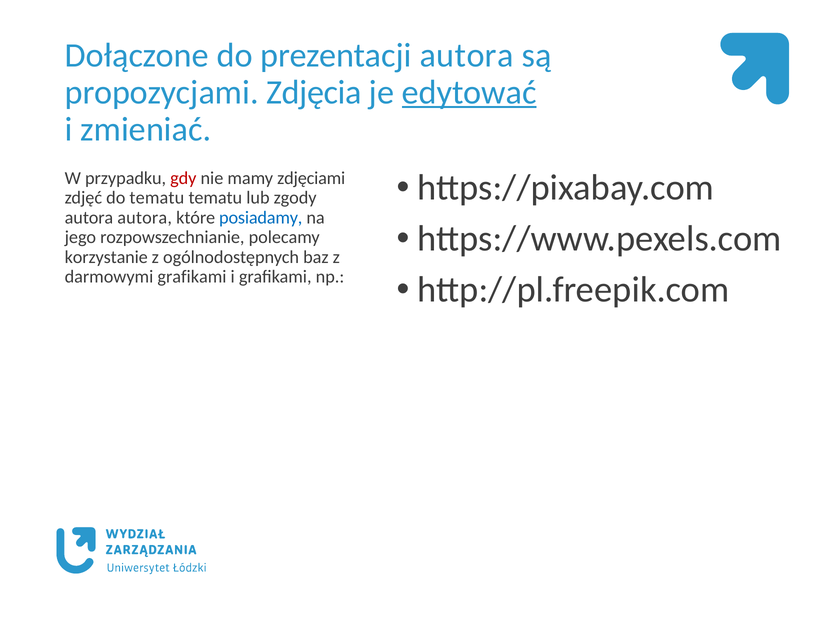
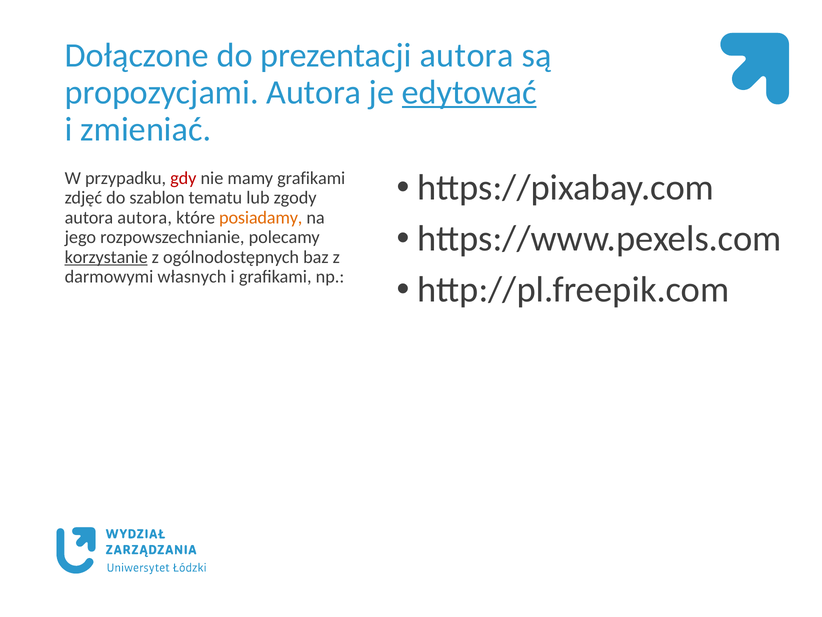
propozycjami Zdjęcia: Zdjęcia -> Autora
mamy zdjęciami: zdjęciami -> grafikami
do tematu: tematu -> szablon
posiadamy colour: blue -> orange
korzystanie underline: none -> present
darmowymi grafikami: grafikami -> własnych
